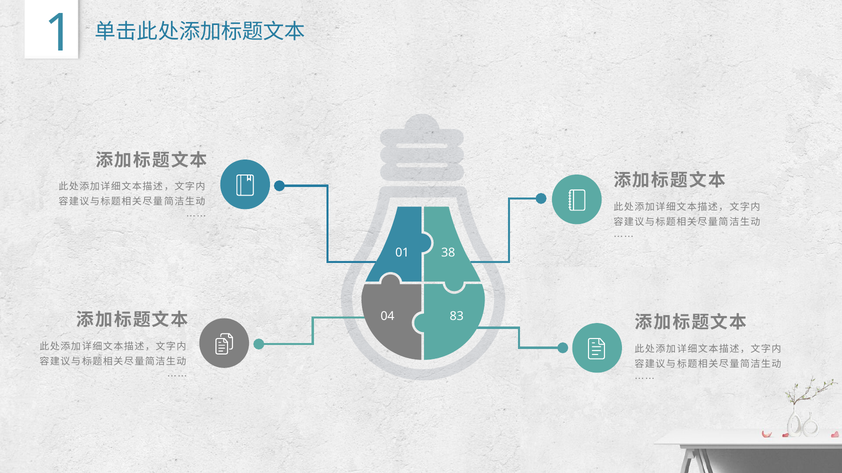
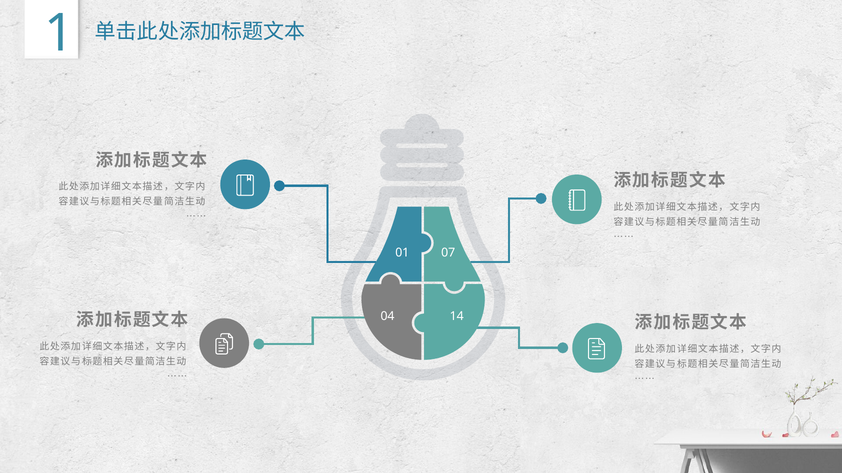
38: 38 -> 07
83: 83 -> 14
